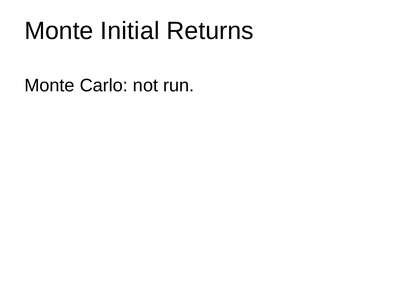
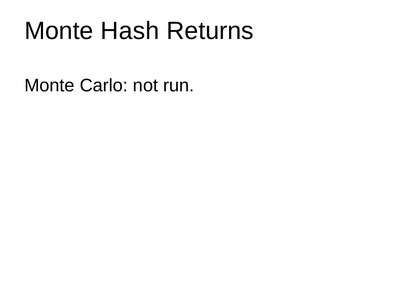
Initial: Initial -> Hash
